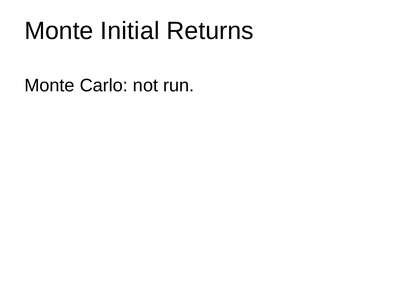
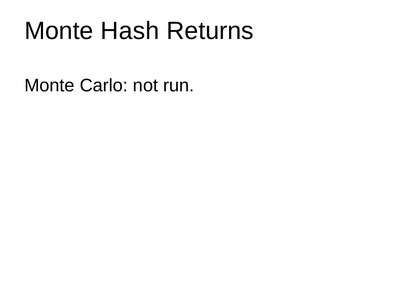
Initial: Initial -> Hash
